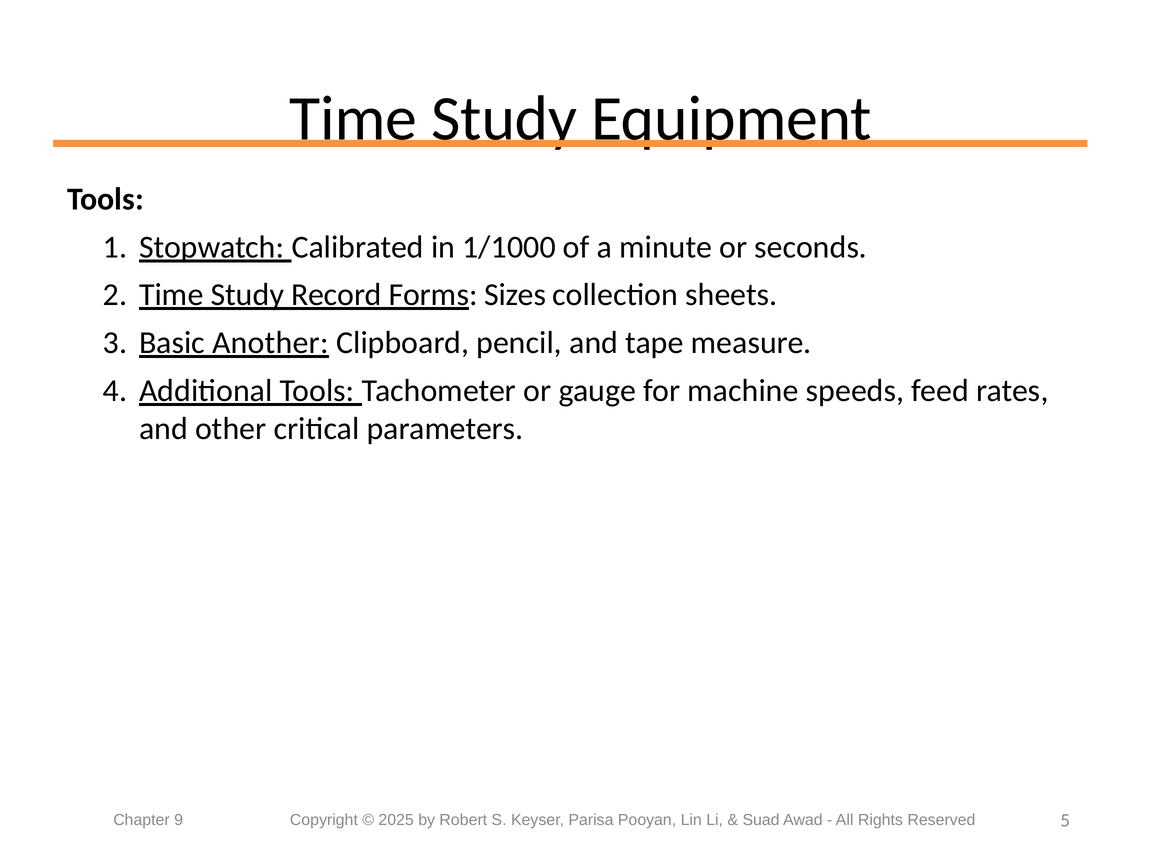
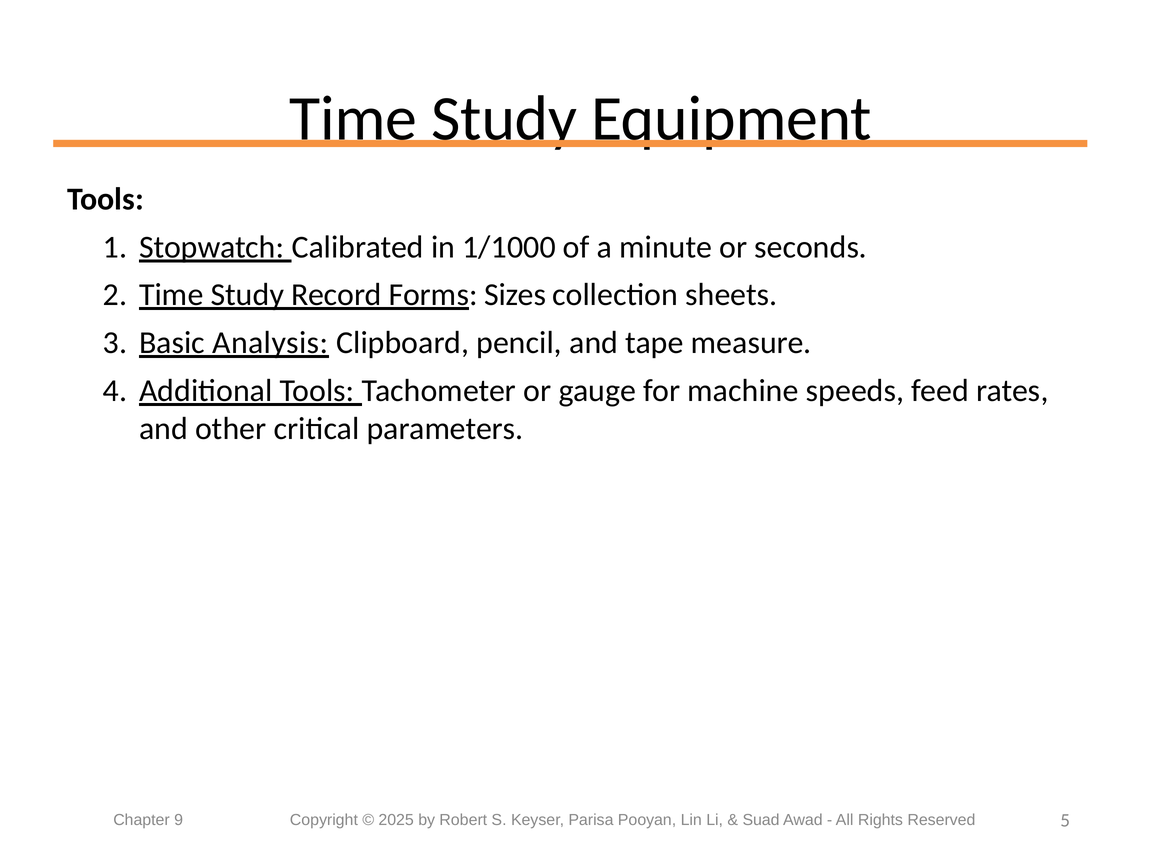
Another: Another -> Analysis
